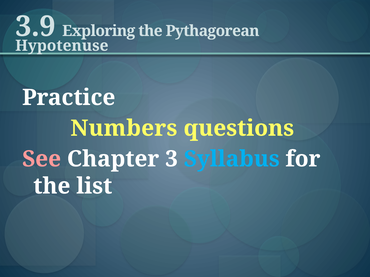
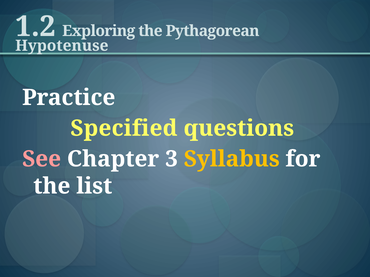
3.9: 3.9 -> 1.2
Numbers: Numbers -> Specified
Syllabus colour: light blue -> yellow
